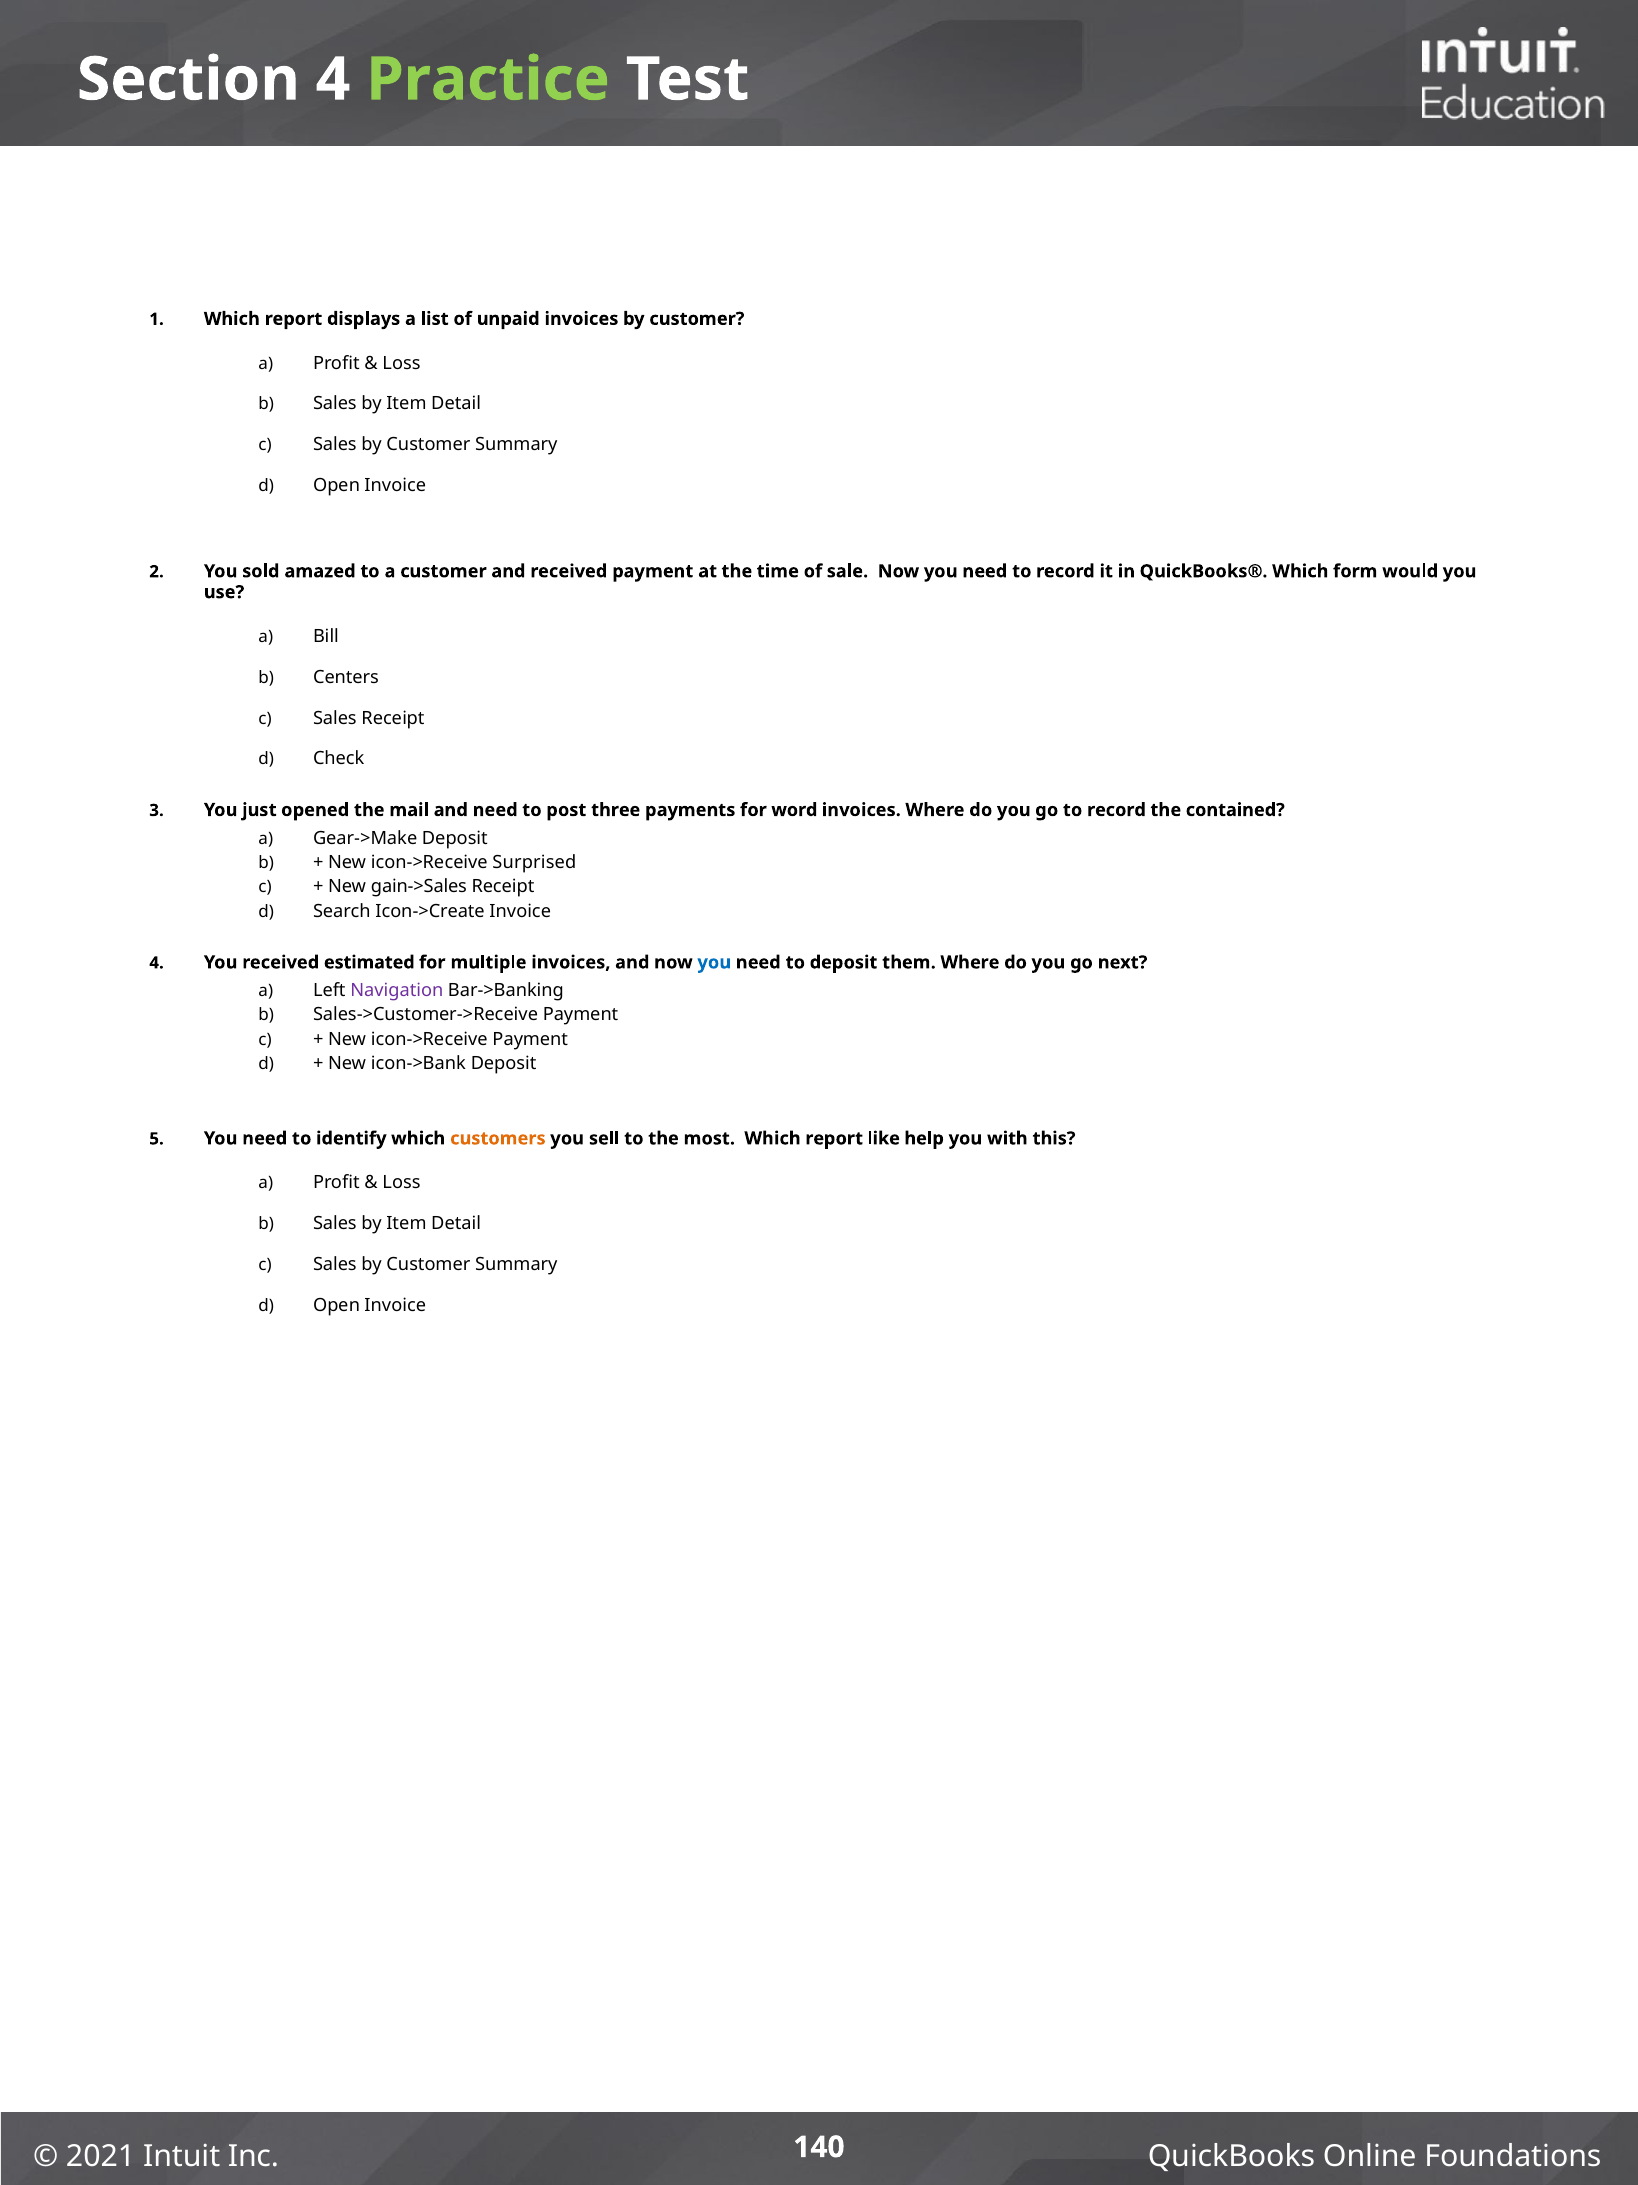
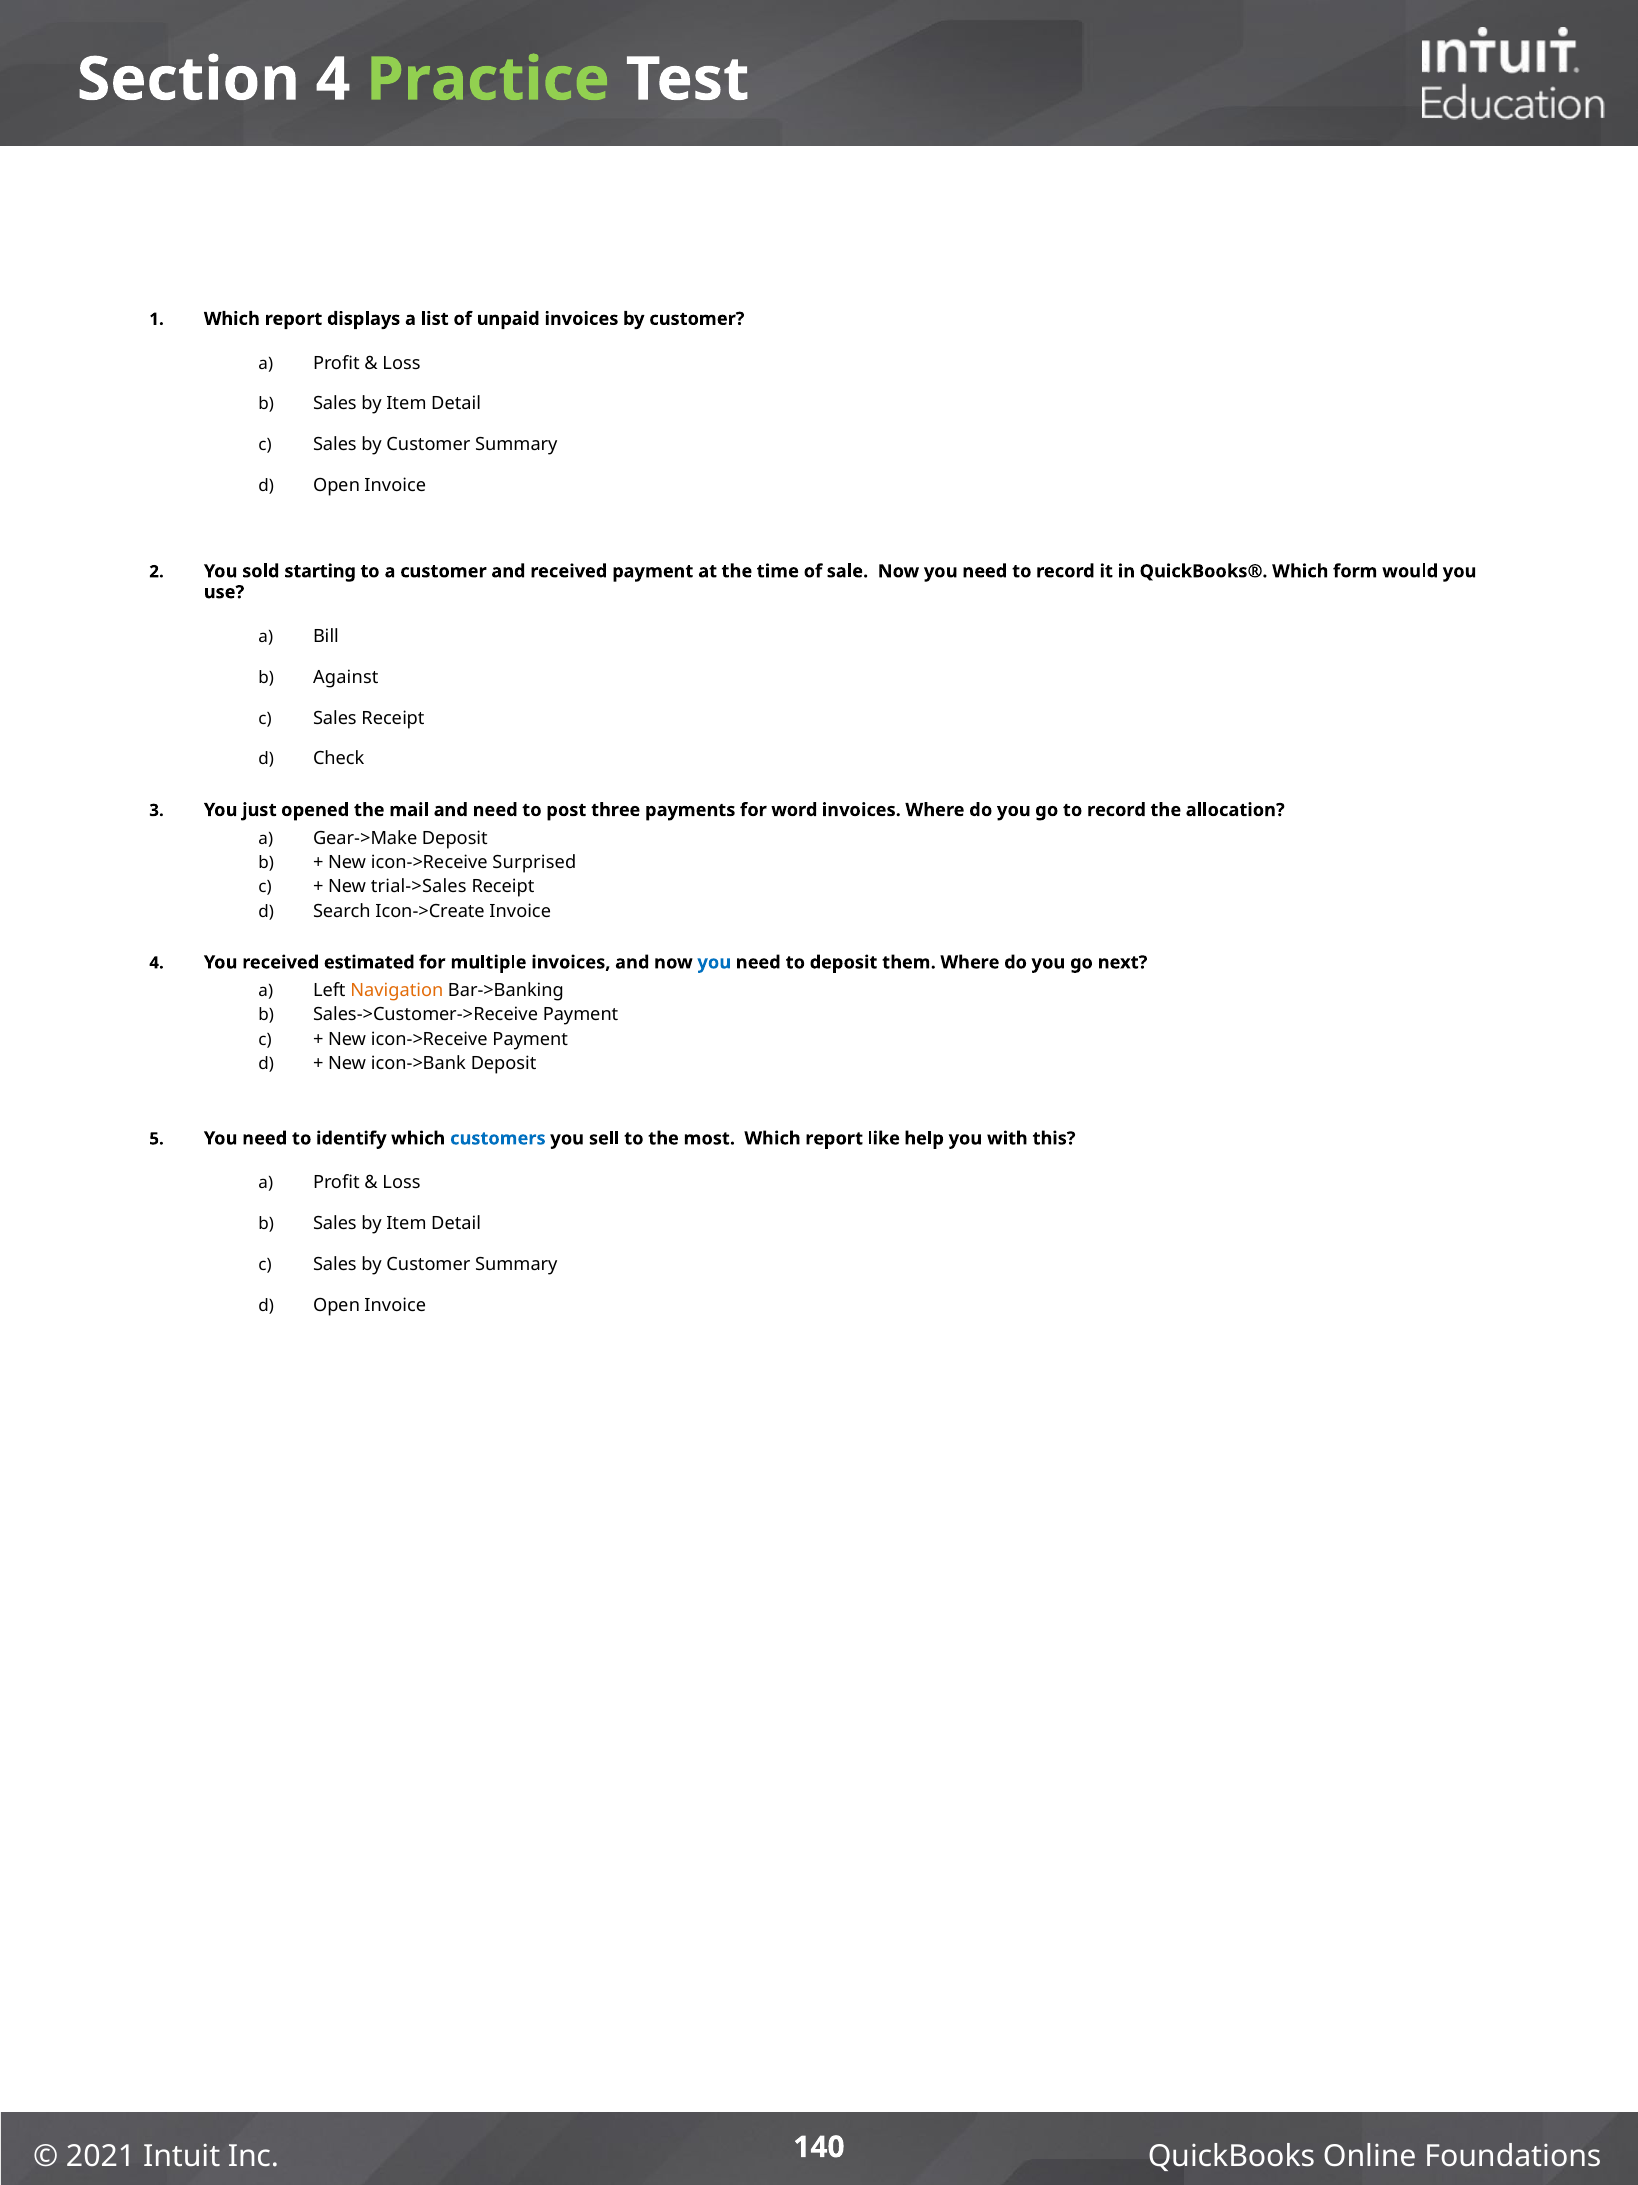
amazed: amazed -> starting
Centers: Centers -> Against
contained: contained -> allocation
gain->Sales: gain->Sales -> trial->Sales
Navigation colour: purple -> orange
customers colour: orange -> blue
